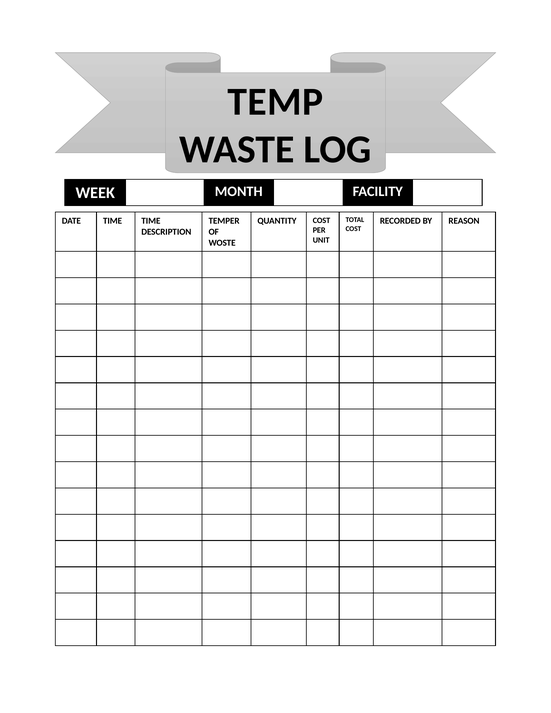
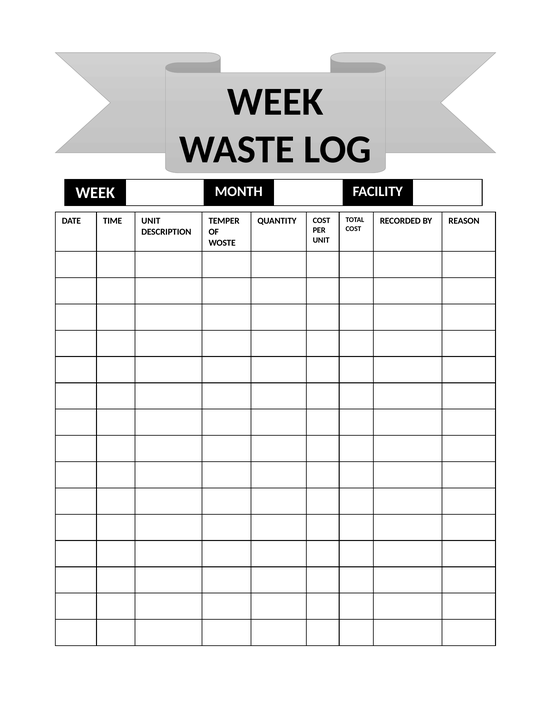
TEMP at (275, 102): TEMP -> WEEK
TIME TIME: TIME -> UNIT
